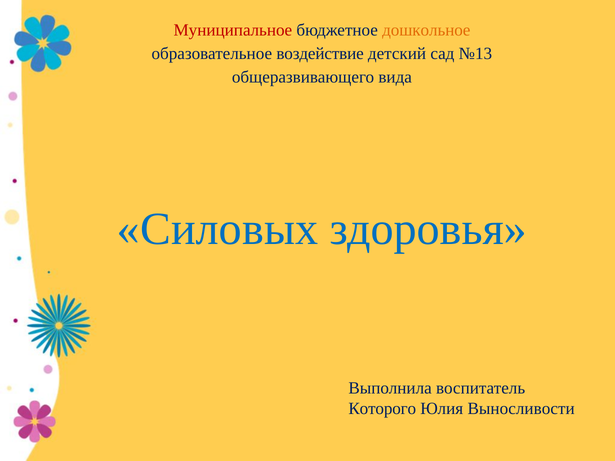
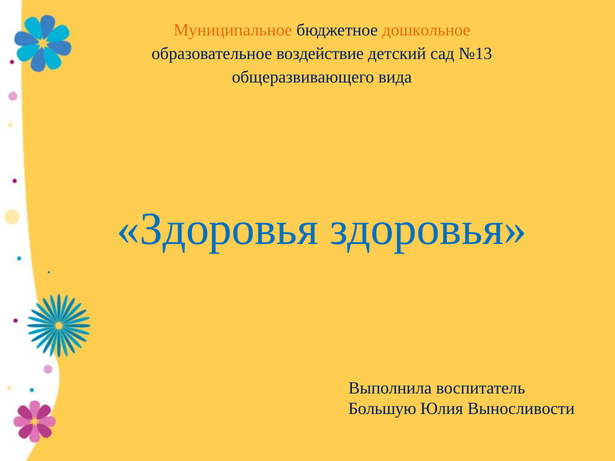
Муниципальное colour: red -> orange
Силовых at (218, 229): Силовых -> Здоровья
Которого: Которого -> Большую
